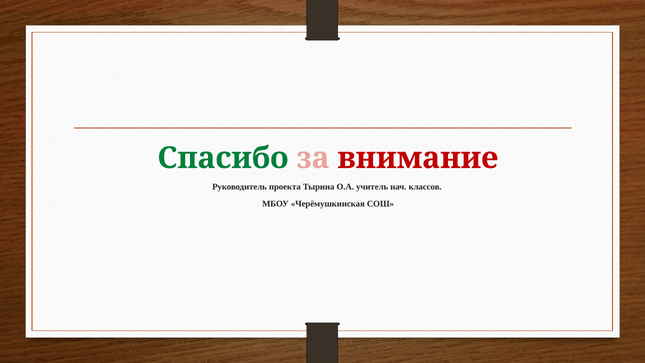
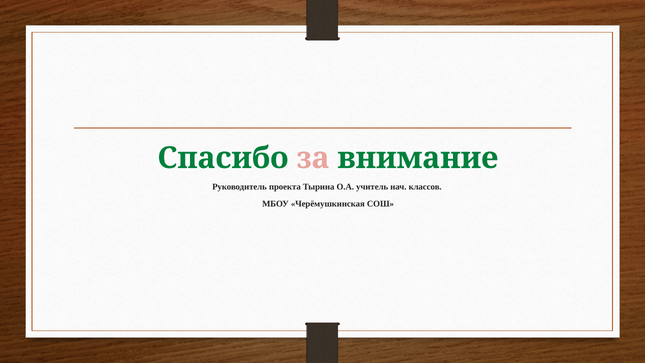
внимание colour: red -> green
